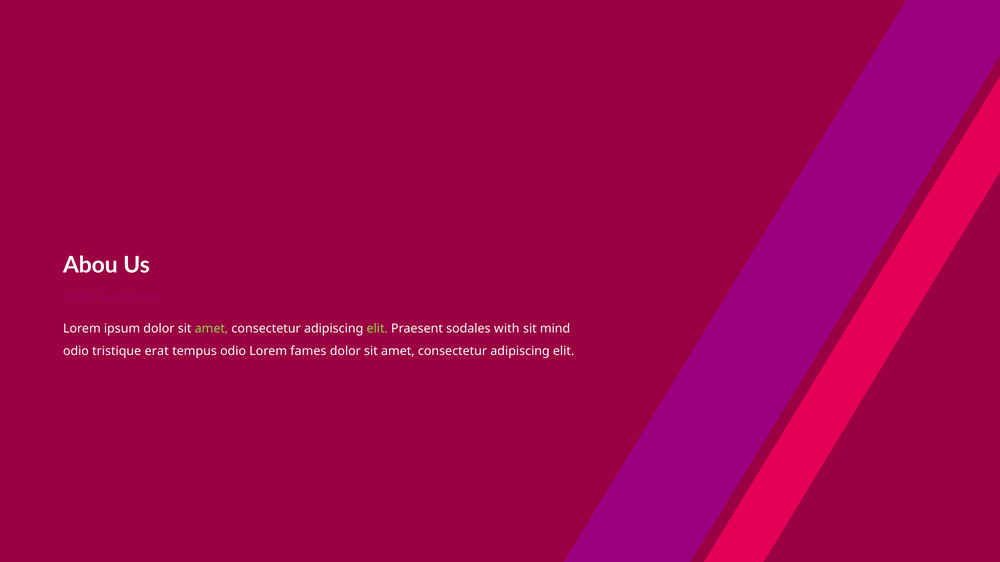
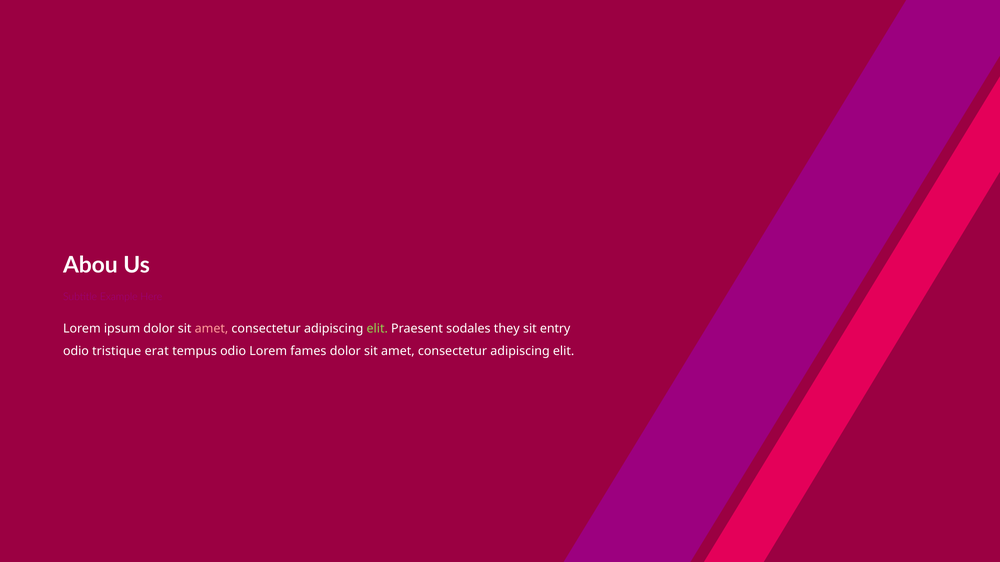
amet at (211, 329) colour: light green -> pink
with: with -> they
mind: mind -> entry
